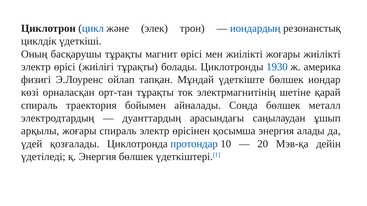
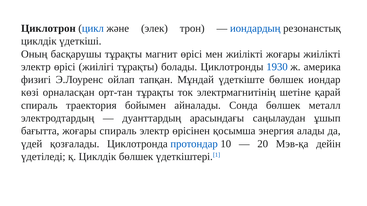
арқылы: арқылы -> бағытта
қ Энергия: Энергия -> Циклдік
